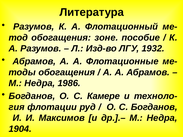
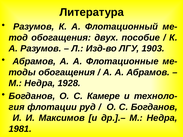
зоне: зоне -> двух
1932: 1932 -> 1903
1986: 1986 -> 1928
1904: 1904 -> 1981
